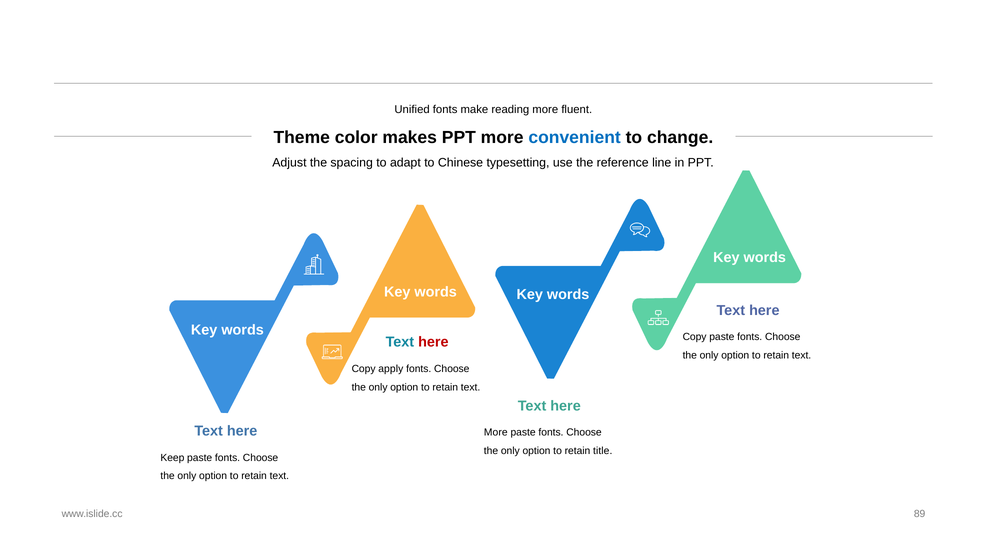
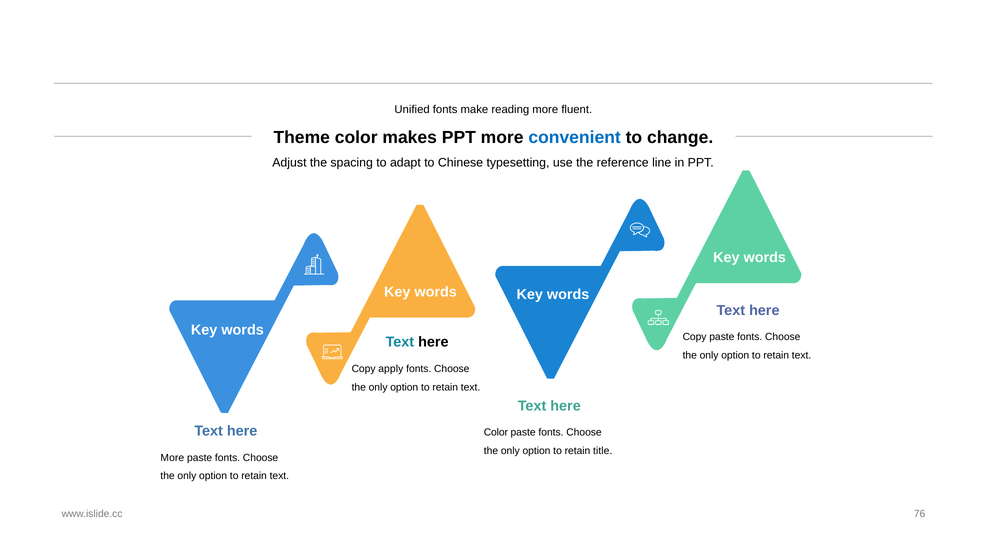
here at (433, 342) colour: red -> black
More at (496, 433): More -> Color
Keep at (172, 458): Keep -> More
89: 89 -> 76
